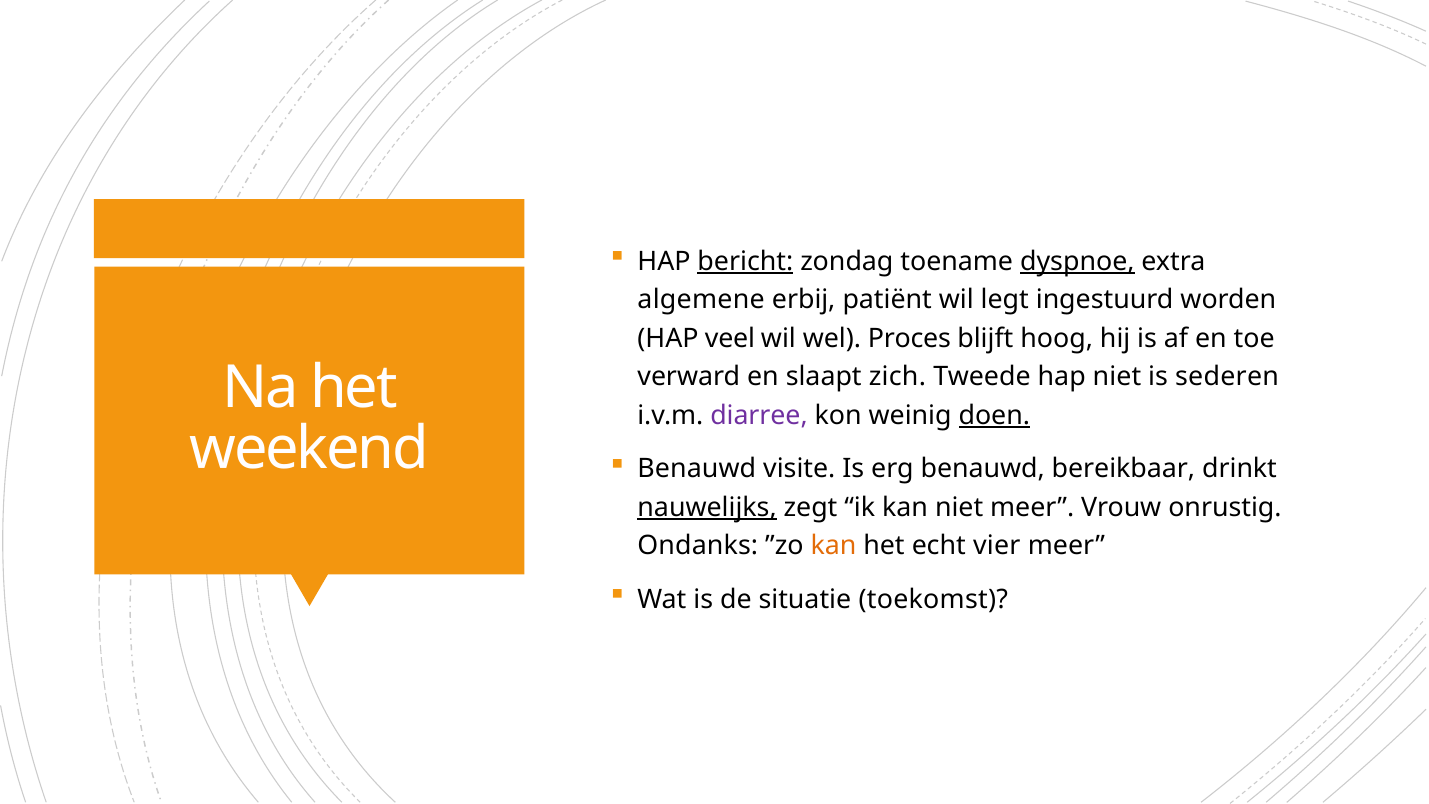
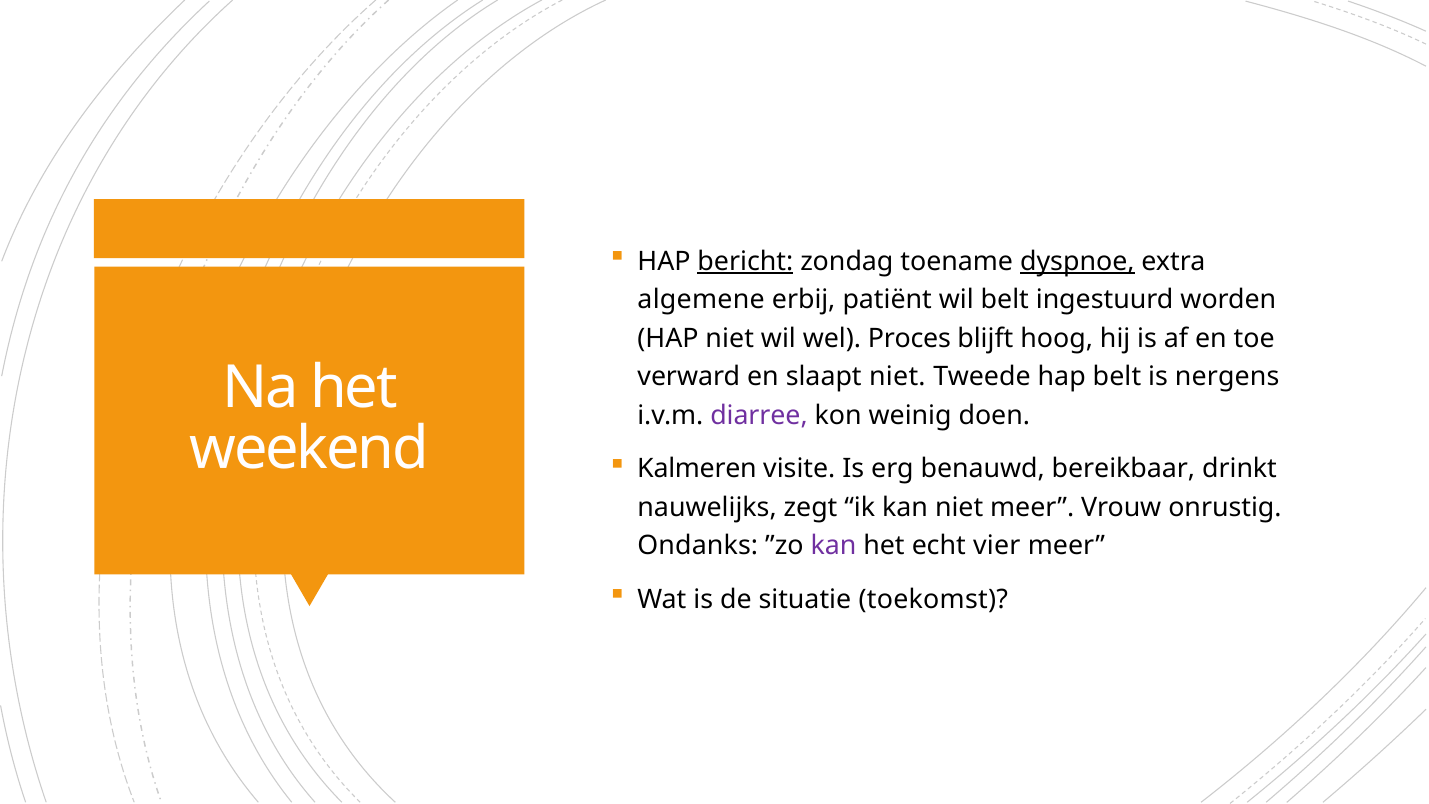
wil legt: legt -> belt
HAP veel: veel -> niet
slaapt zich: zich -> niet
hap niet: niet -> belt
sederen: sederen -> nergens
doen underline: present -> none
Benauwd at (697, 469): Benauwd -> Kalmeren
nauwelijks underline: present -> none
kan at (833, 546) colour: orange -> purple
